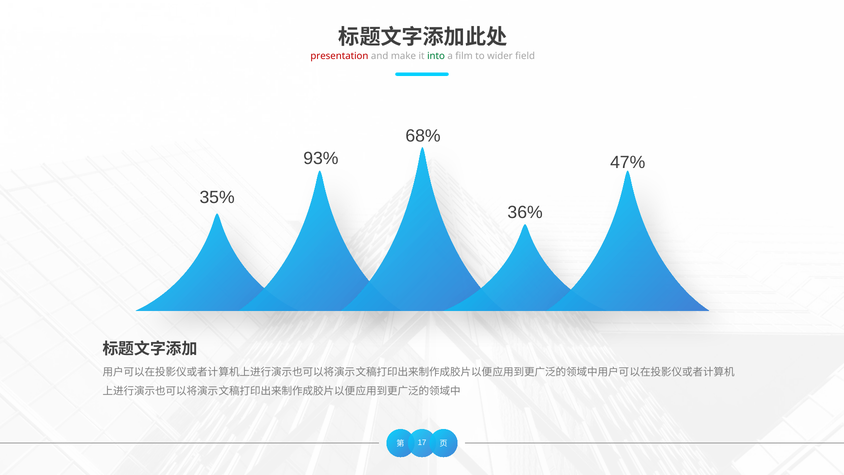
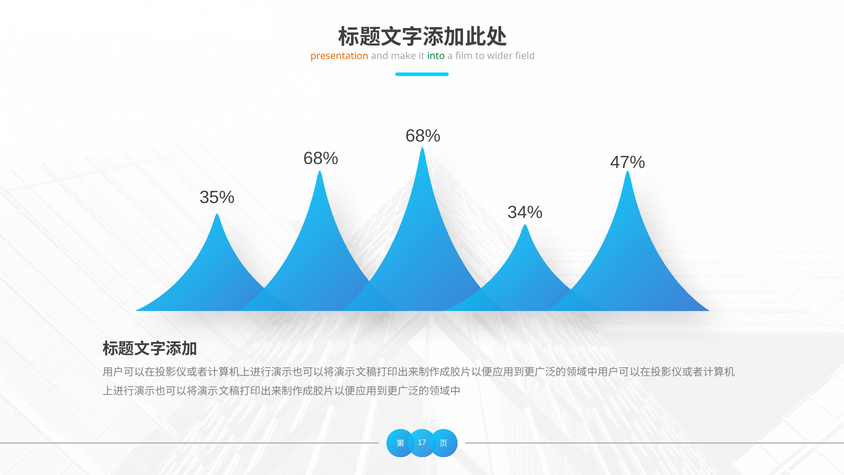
presentation colour: red -> orange
93% at (321, 159): 93% -> 68%
36%: 36% -> 34%
